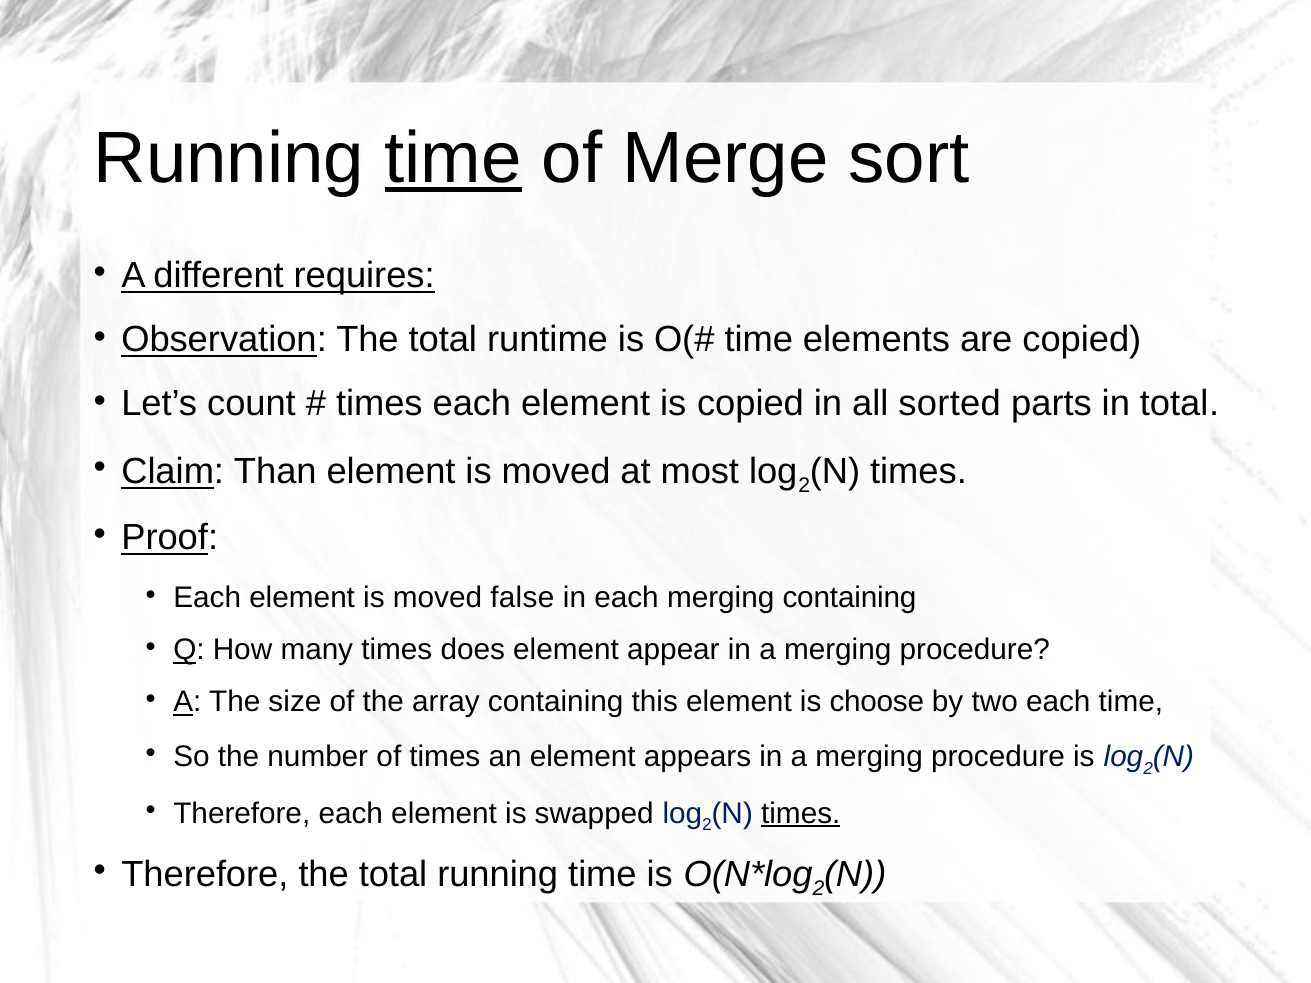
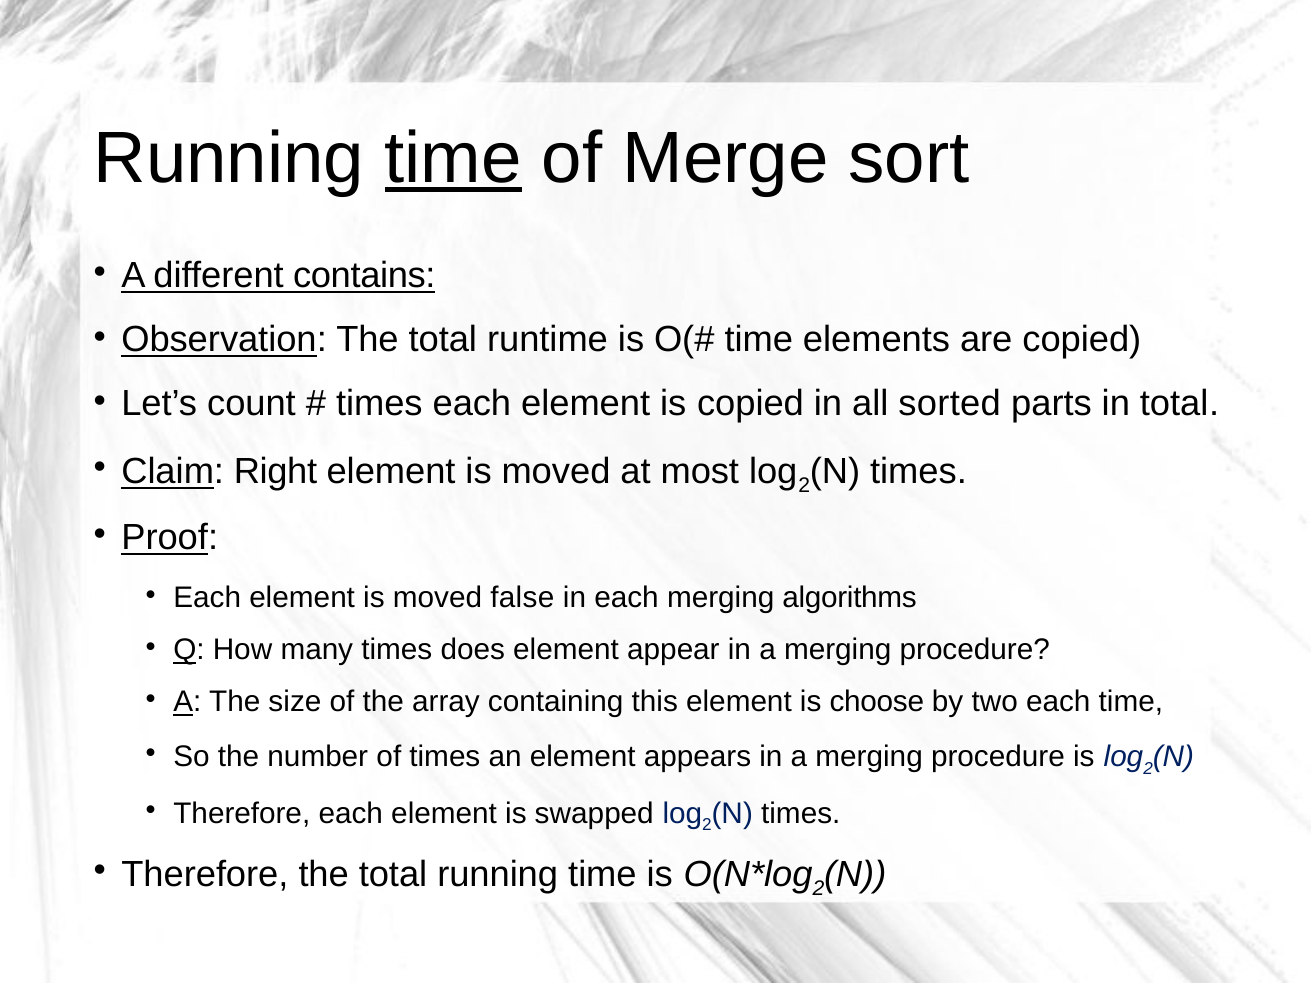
requires: requires -> contains
Than: Than -> Right
merging containing: containing -> algorithms
times at (801, 814) underline: present -> none
